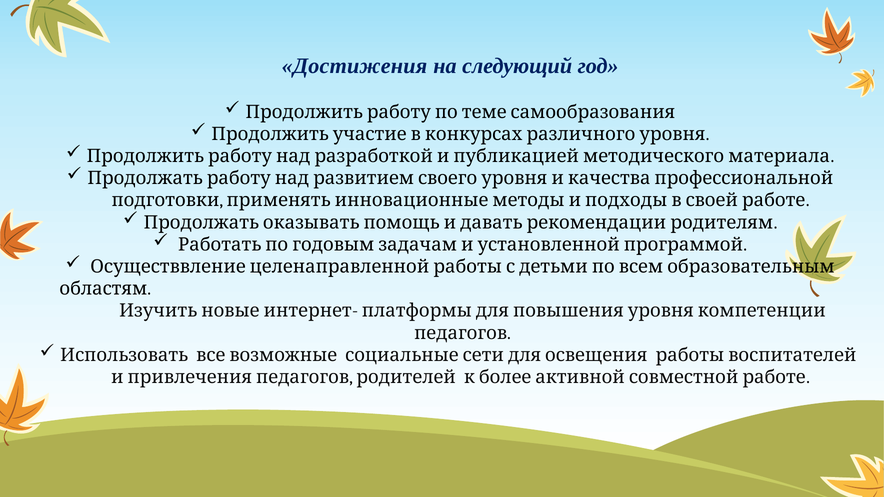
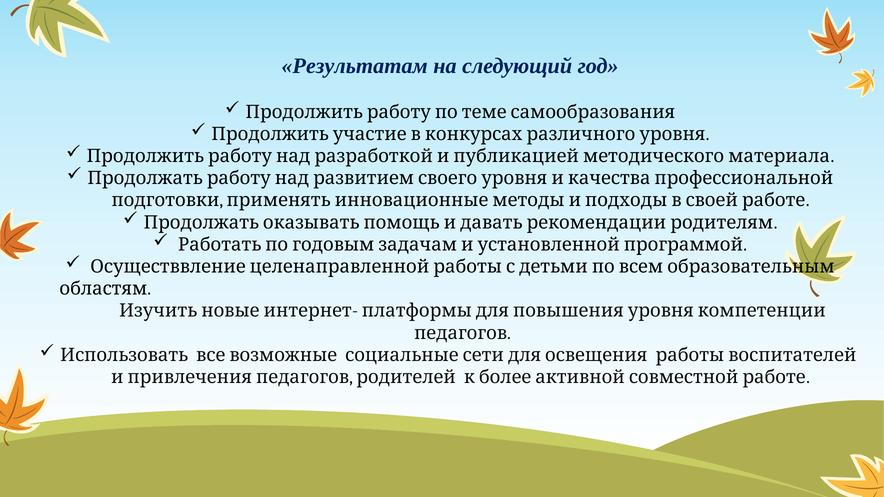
Достижения: Достижения -> Результатам
